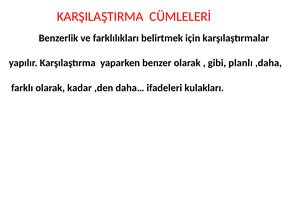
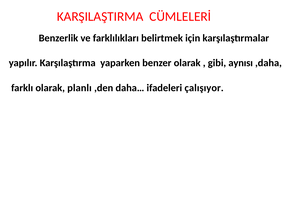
planlı: planlı -> aynısı
kadar: kadar -> planlı
kulakları: kulakları -> çalışıyor
